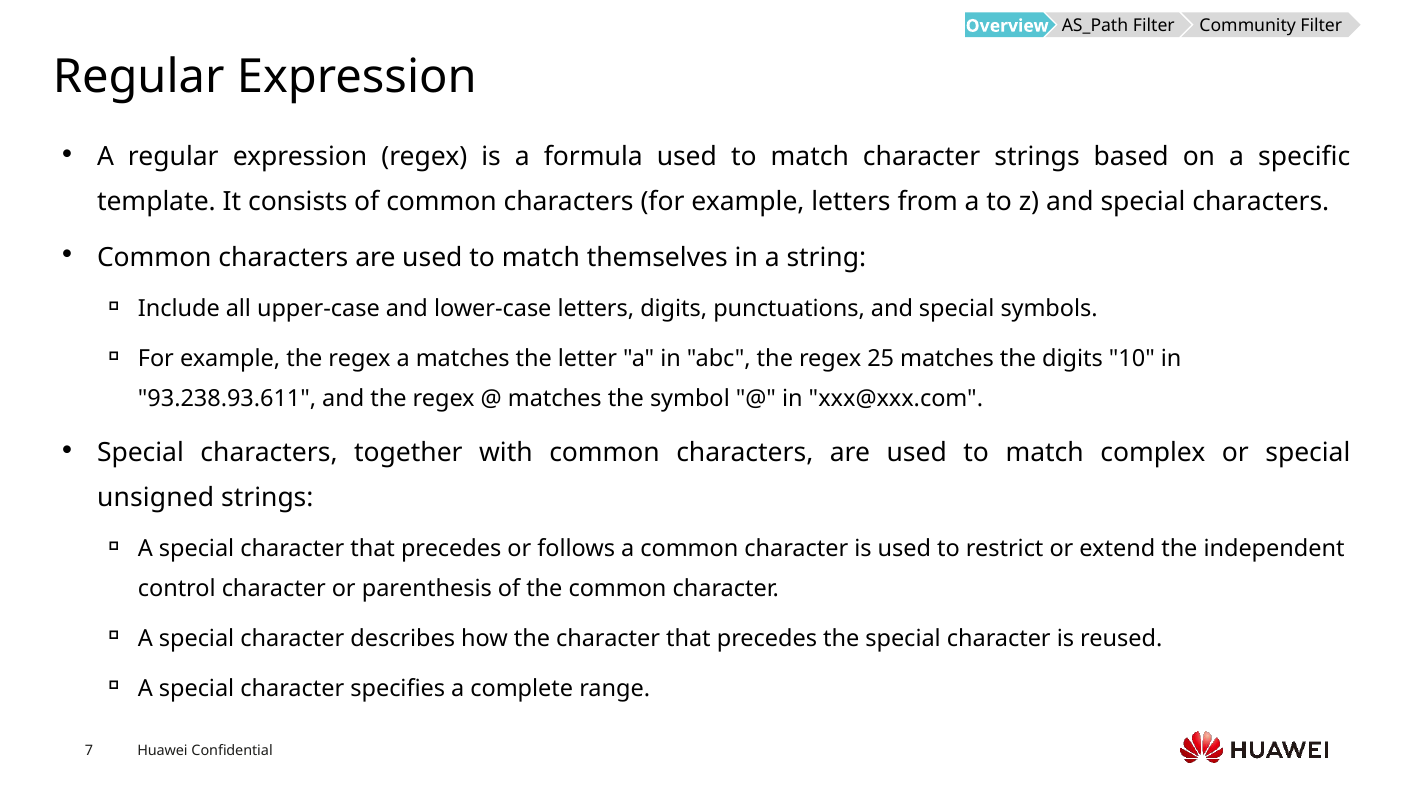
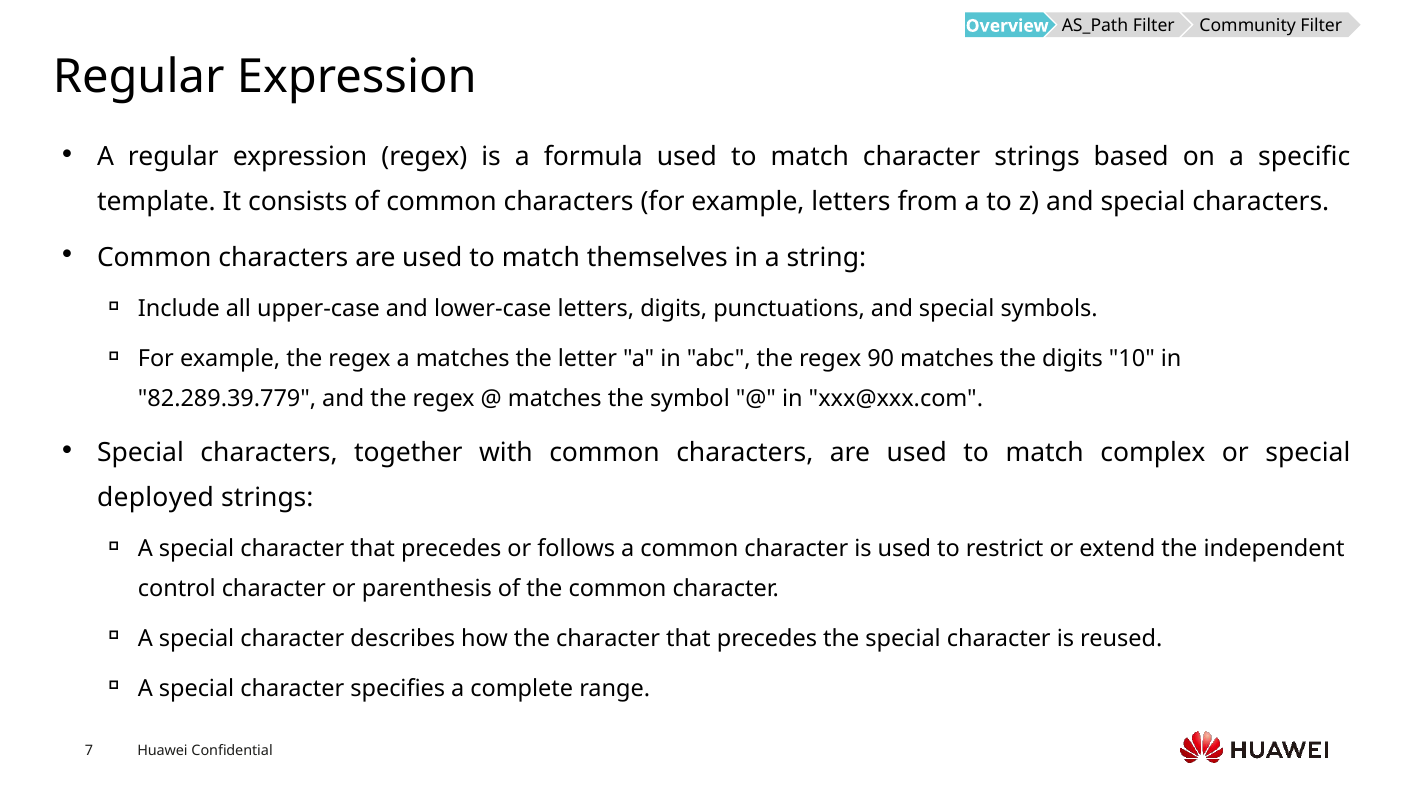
25: 25 -> 90
93.238.93.611: 93.238.93.611 -> 82.289.39.779
unsigned: unsigned -> deployed
